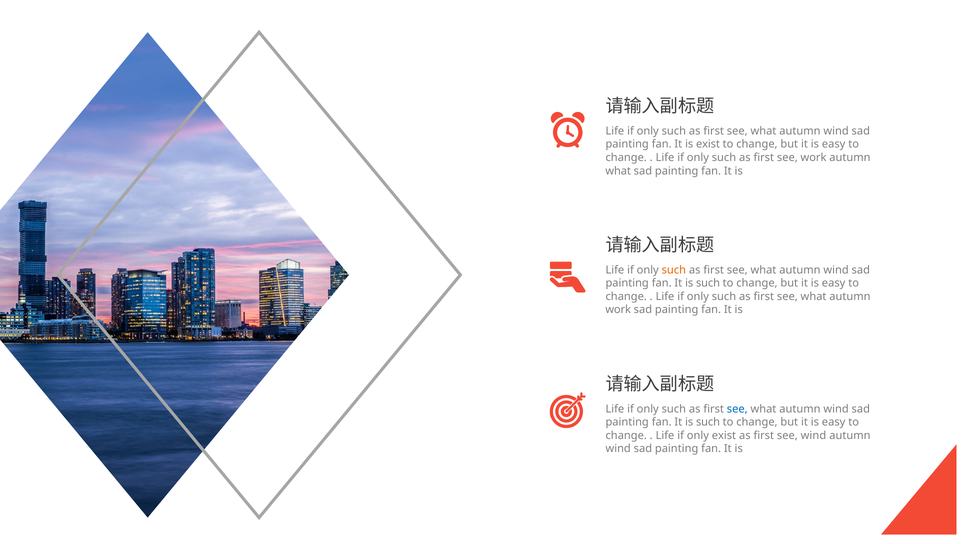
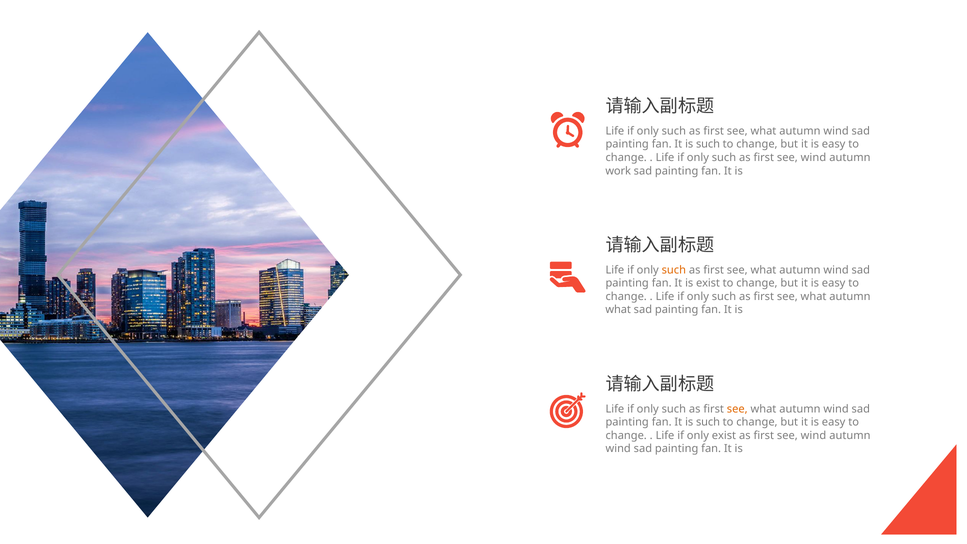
exist at (708, 144): exist -> such
work at (814, 158): work -> wind
what at (618, 171): what -> work
such at (708, 283): such -> exist
work at (618, 310): work -> what
see at (737, 409) colour: blue -> orange
